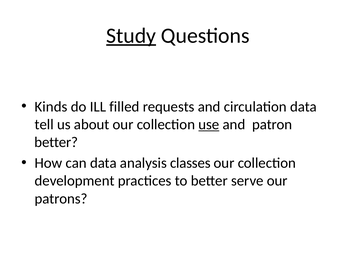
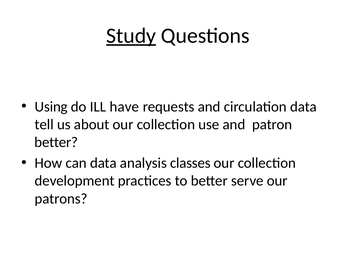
Kinds: Kinds -> Using
filled: filled -> have
use underline: present -> none
